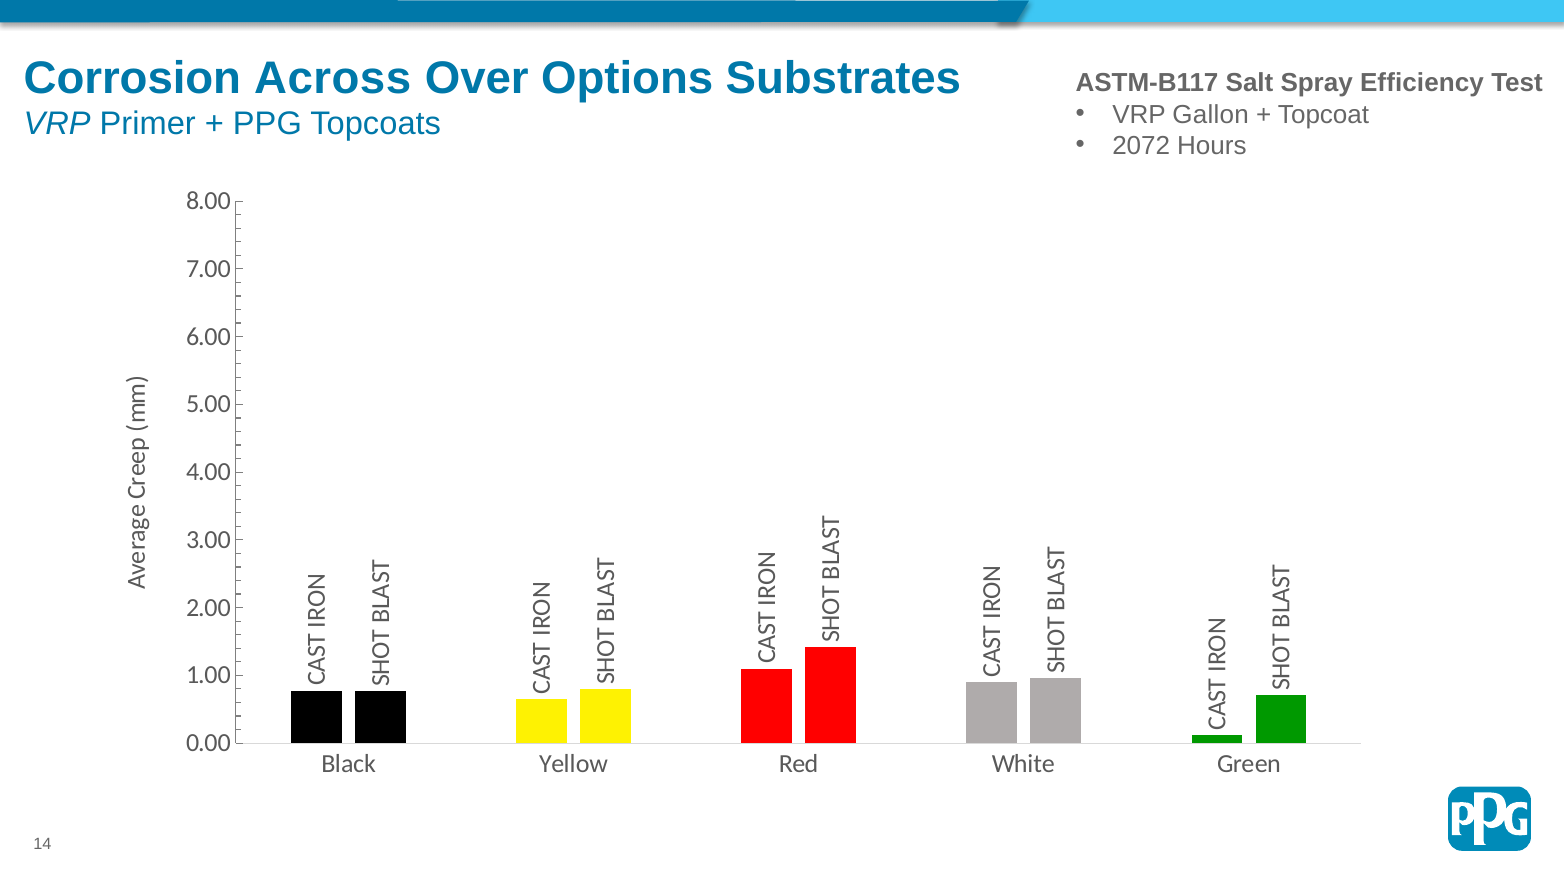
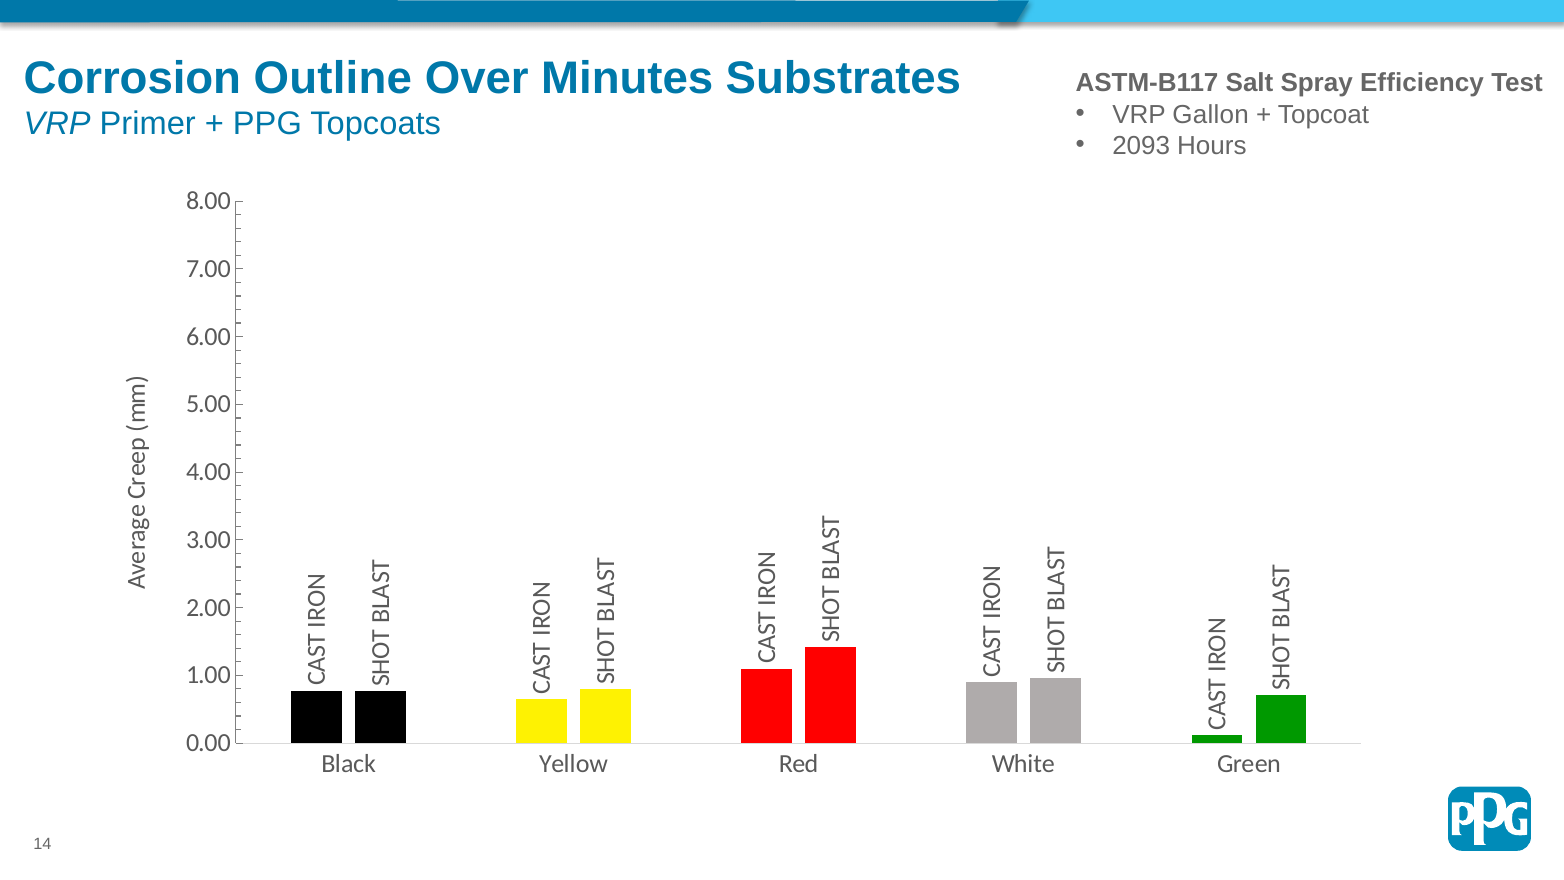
Across: Across -> Outline
Options: Options -> Minutes
2072: 2072 -> 2093
